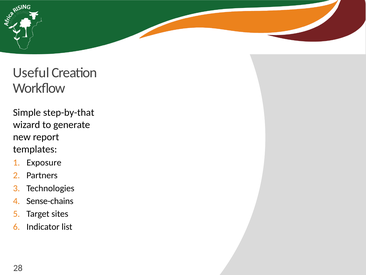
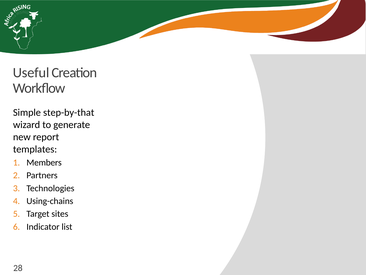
Exposure: Exposure -> Members
Sense-chains: Sense-chains -> Using-chains
